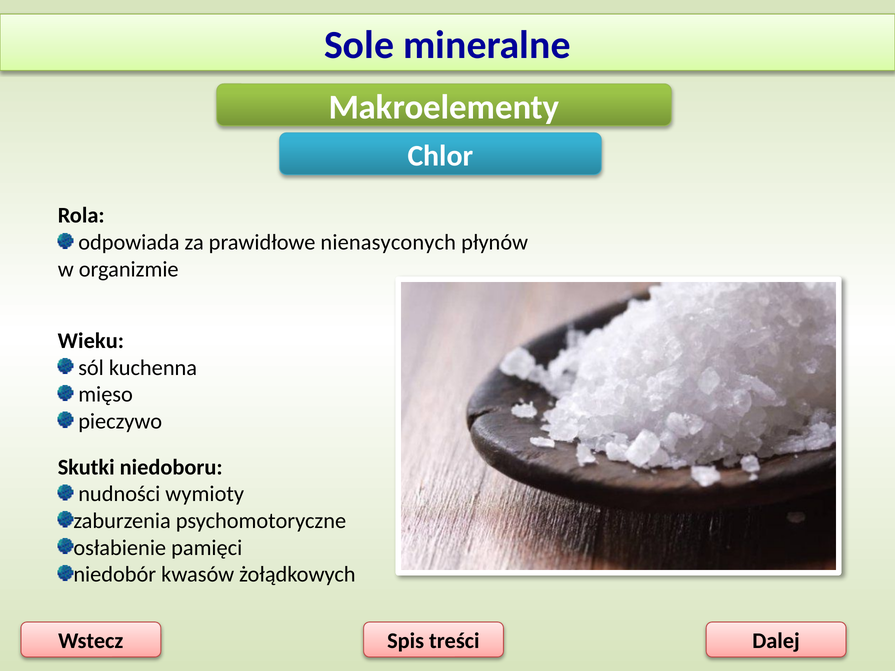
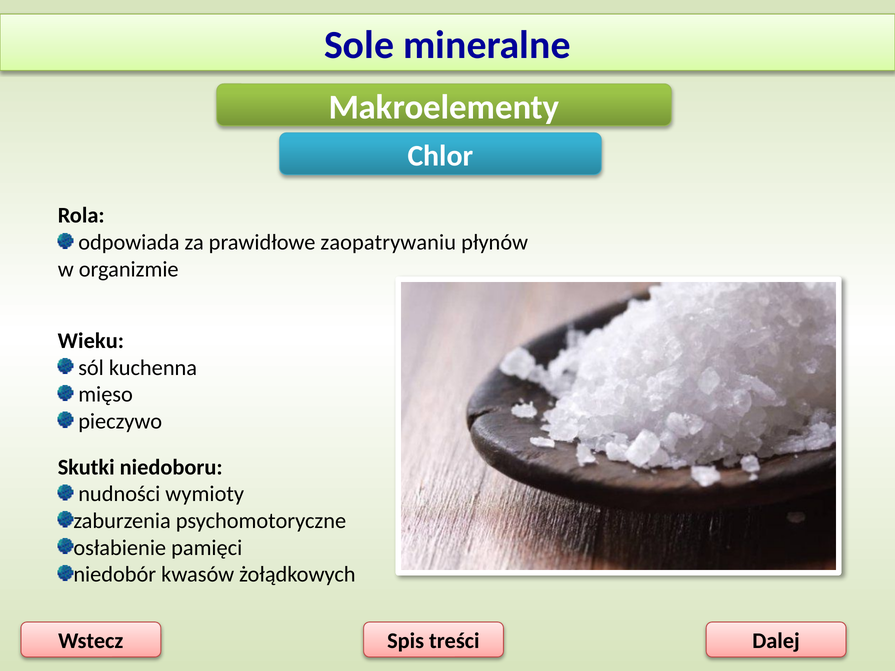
nienasyconych: nienasyconych -> zaopatrywaniu
